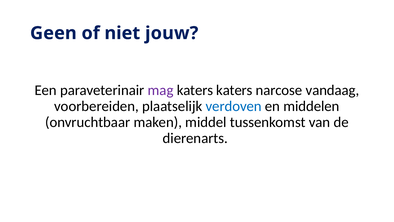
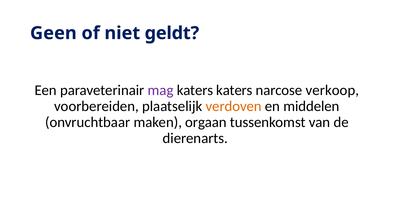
jouw: jouw -> geldt
vandaag: vandaag -> verkoop
verdoven colour: blue -> orange
middel: middel -> orgaan
